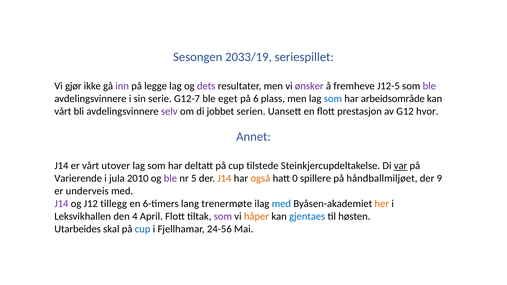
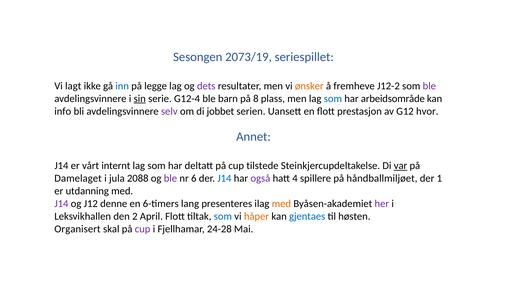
2033/19: 2033/19 -> 2073/19
gjør: gjør -> lagt
inn colour: purple -> blue
ønsker colour: purple -> orange
J12-5: J12-5 -> J12-2
sin underline: none -> present
G12-7: G12-7 -> G12-4
eget: eget -> barn
6: 6 -> 8
vårt at (63, 111): vårt -> info
utover: utover -> internt
Varierende: Varierende -> Damelaget
2010: 2010 -> 2088
5: 5 -> 6
J14 at (224, 179) colour: orange -> blue
også colour: orange -> purple
0: 0 -> 4
9: 9 -> 1
underveis: underveis -> utdanning
tillegg: tillegg -> denne
trenermøte: trenermøte -> presenteres
med at (281, 204) colour: blue -> orange
her colour: orange -> purple
4: 4 -> 2
som at (223, 217) colour: purple -> blue
Utarbeides: Utarbeides -> Organisert
cup at (143, 229) colour: blue -> purple
24-56: 24-56 -> 24-28
